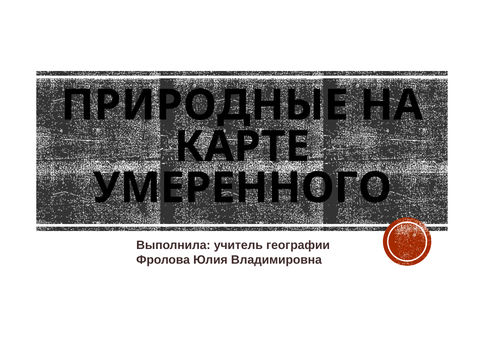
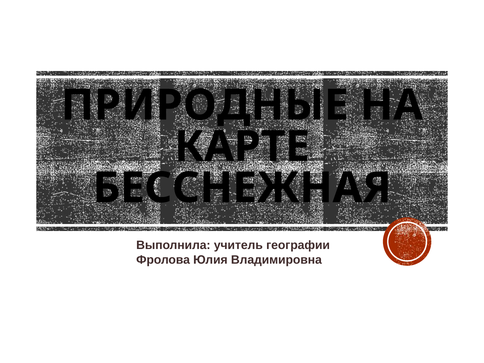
УМЕРЕННОГО: УМЕРЕННОГО -> БЕССНЕЖНАЯ
